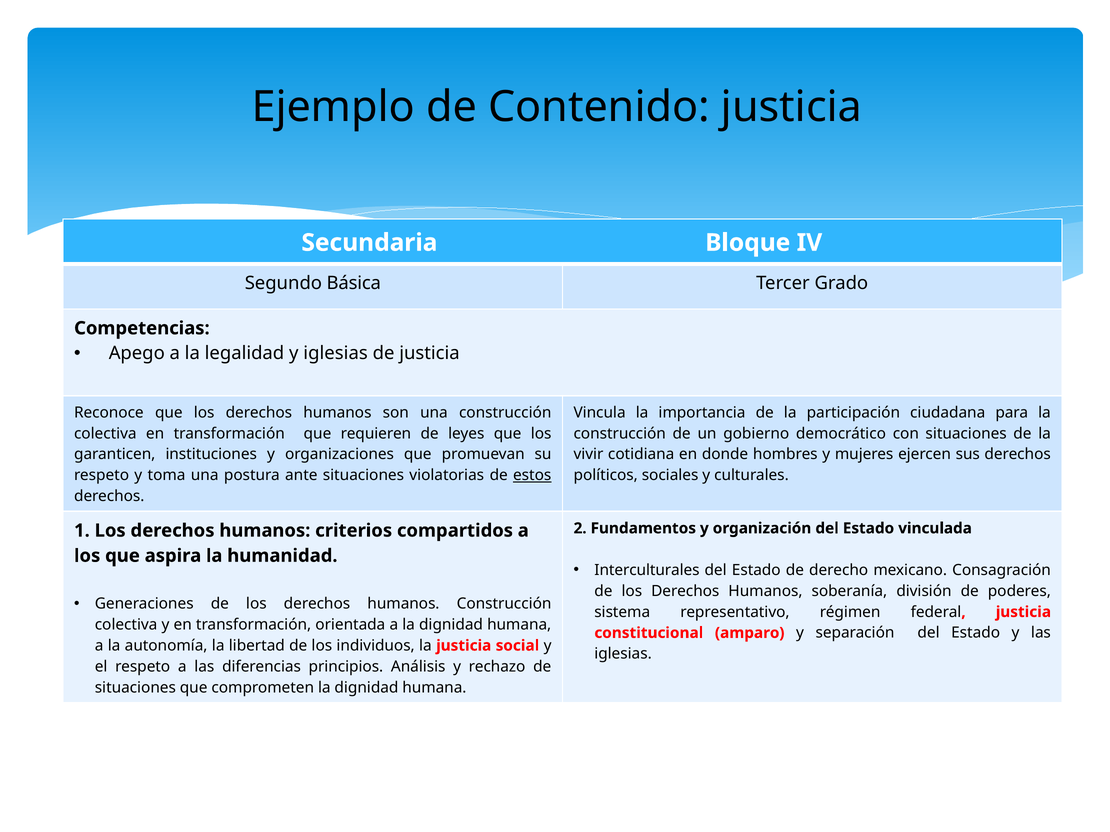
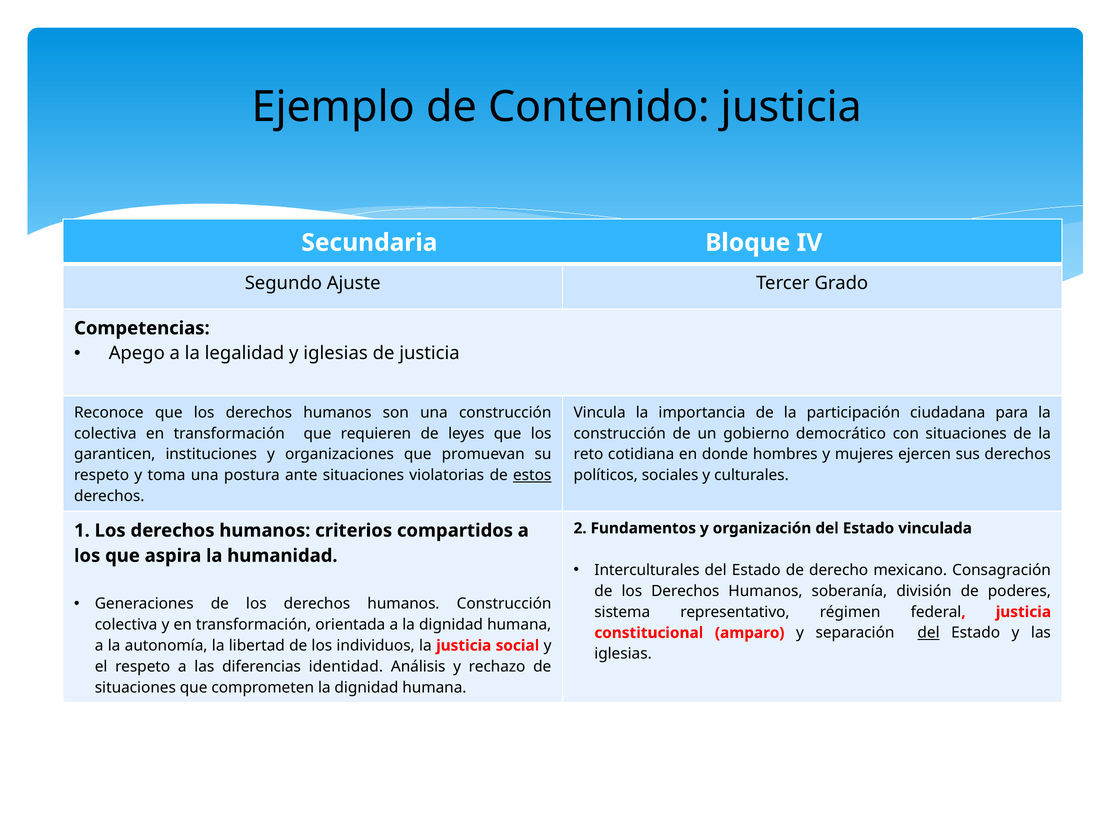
Básica: Básica -> Ajuste
vivir: vivir -> reto
del at (929, 633) underline: none -> present
principios: principios -> identidad
